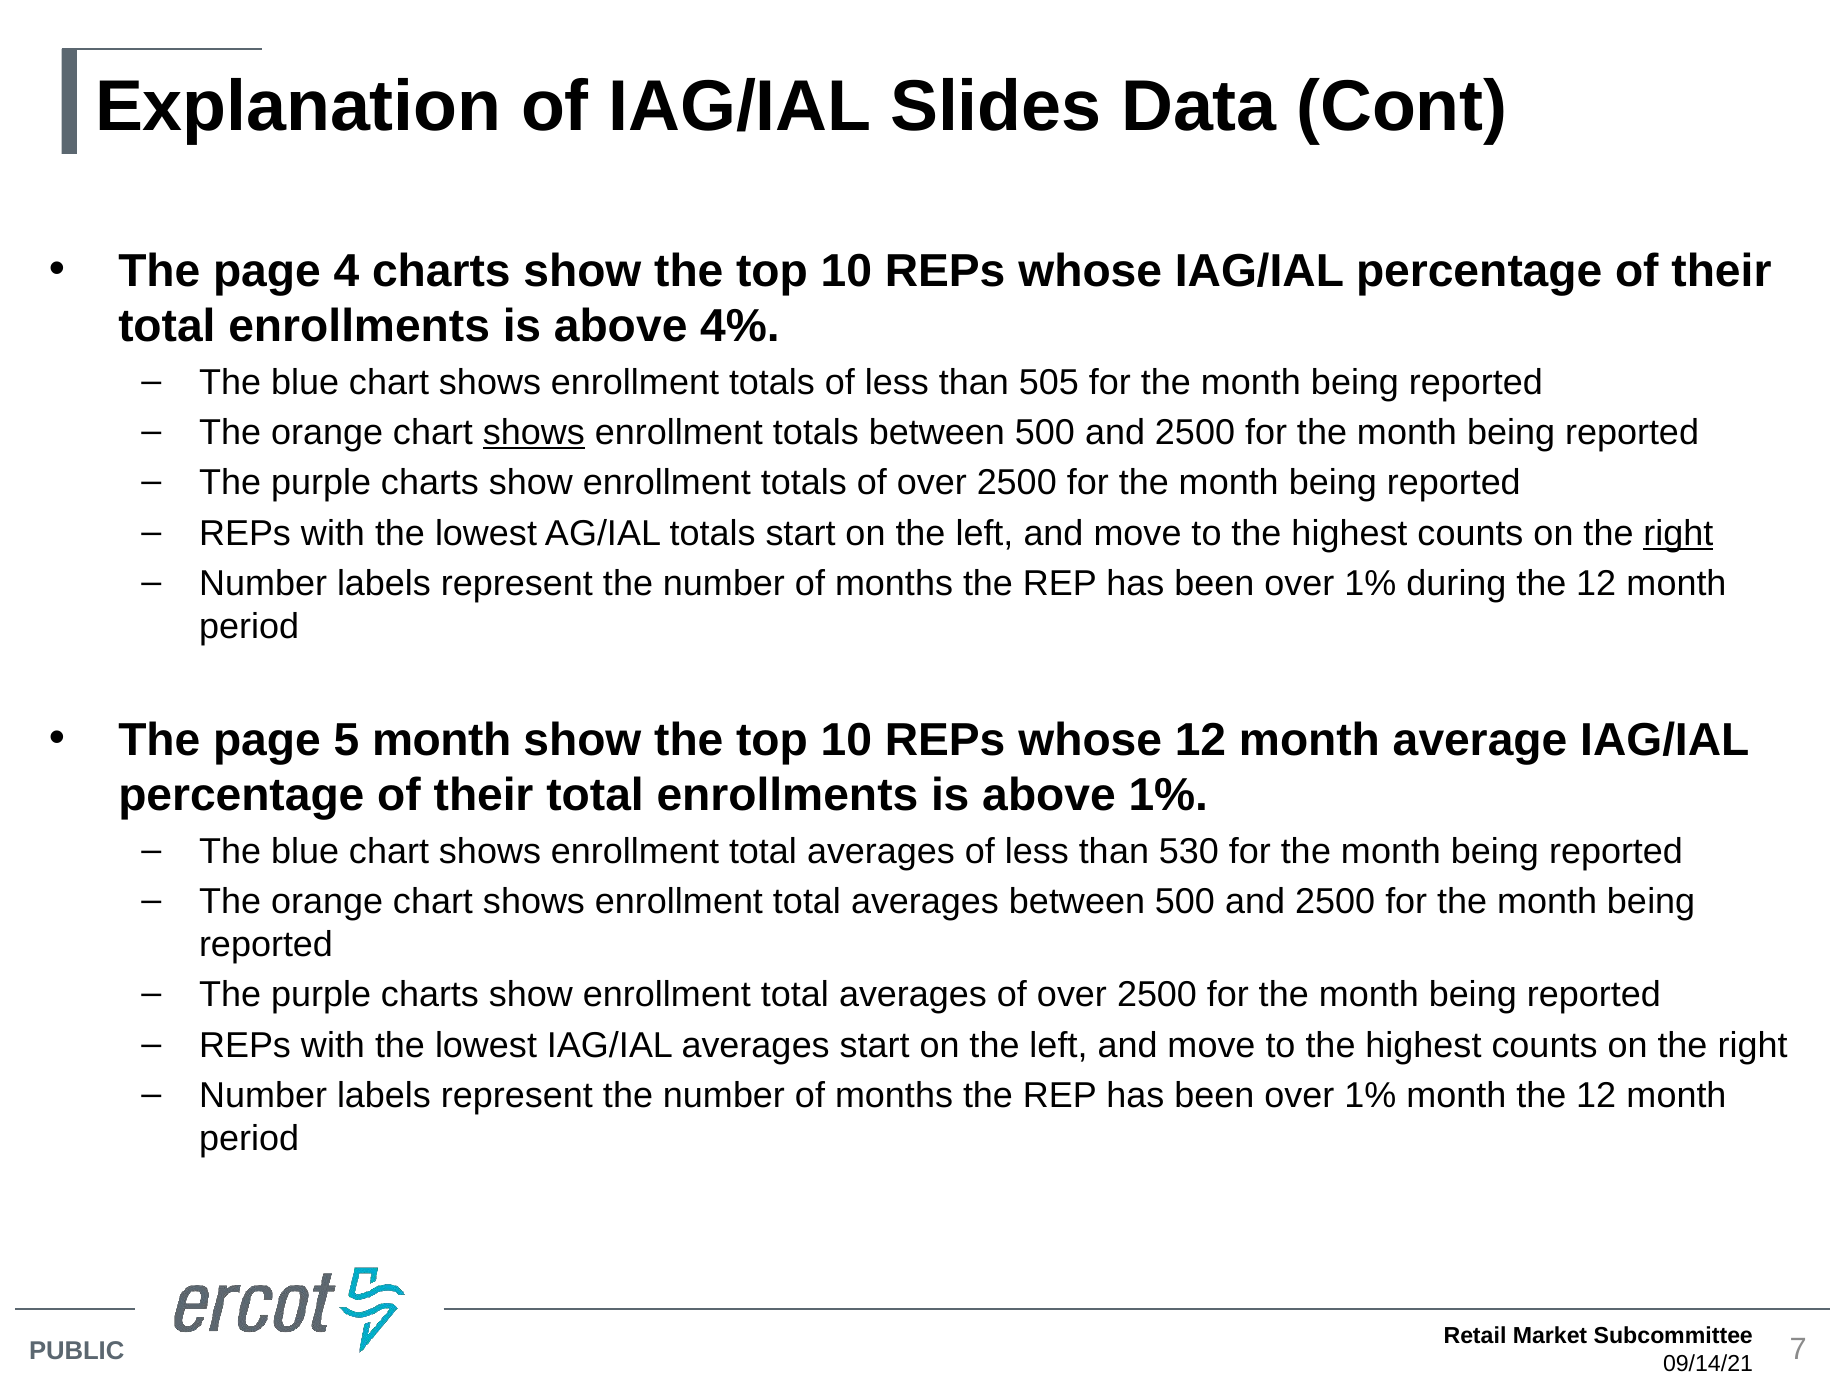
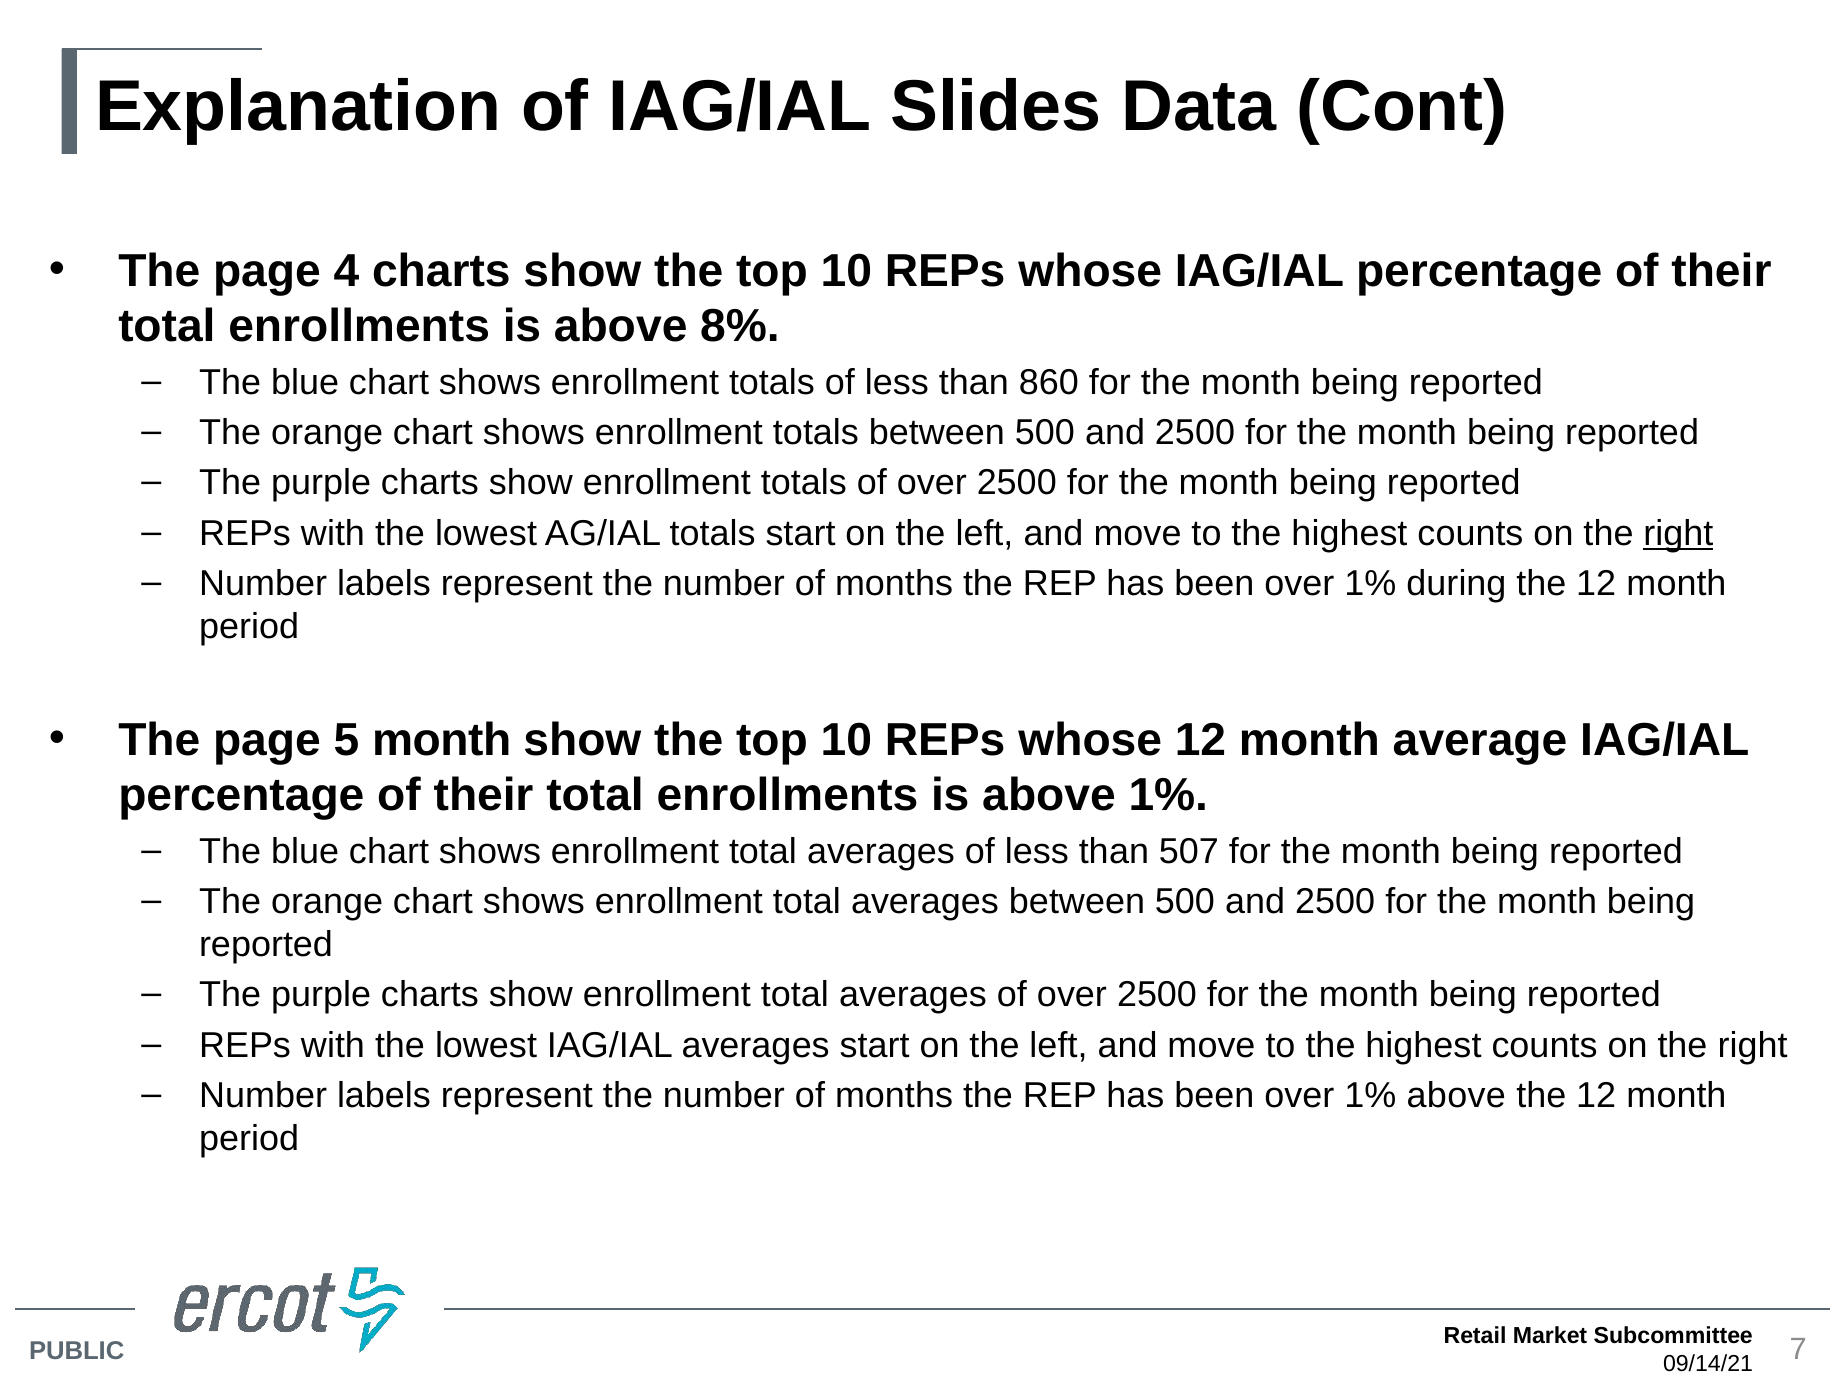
4%: 4% -> 8%
505: 505 -> 860
shows at (534, 433) underline: present -> none
530: 530 -> 507
1% month: month -> above
